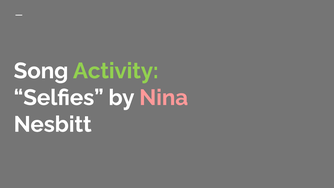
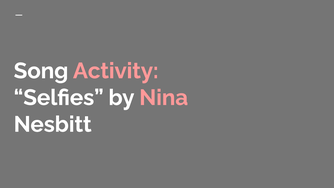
Activity colour: light green -> pink
